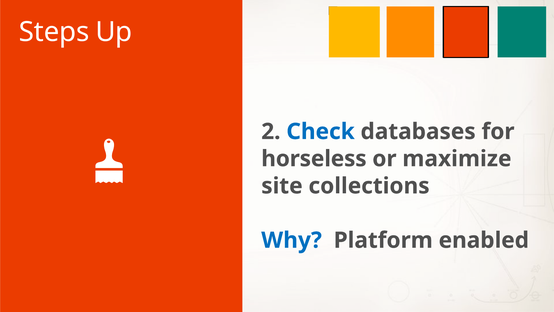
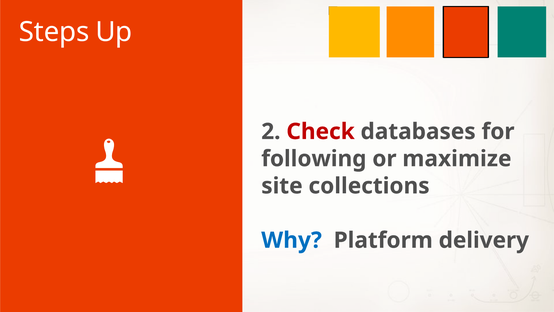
Check colour: blue -> red
horseless: horseless -> following
enabled: enabled -> delivery
